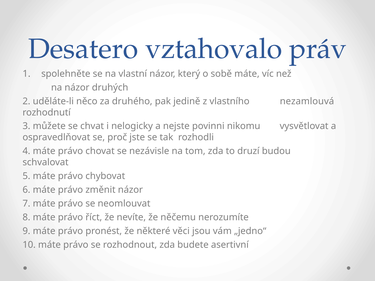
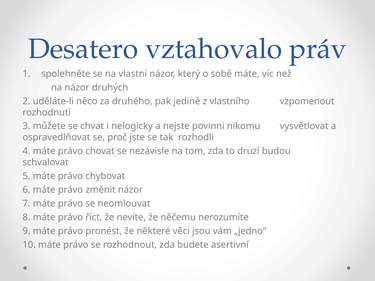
nezamlouvá: nezamlouvá -> vzpomenout
